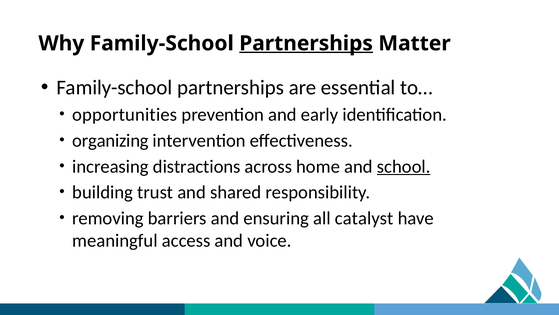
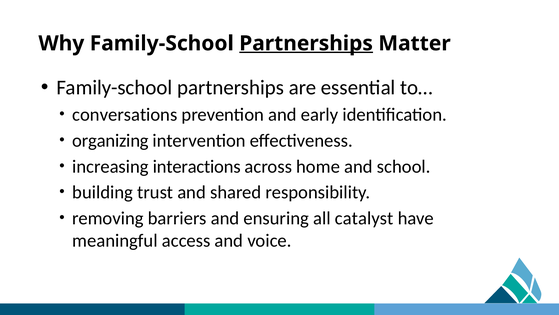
opportunities: opportunities -> conversations
distractions: distractions -> interactions
school underline: present -> none
